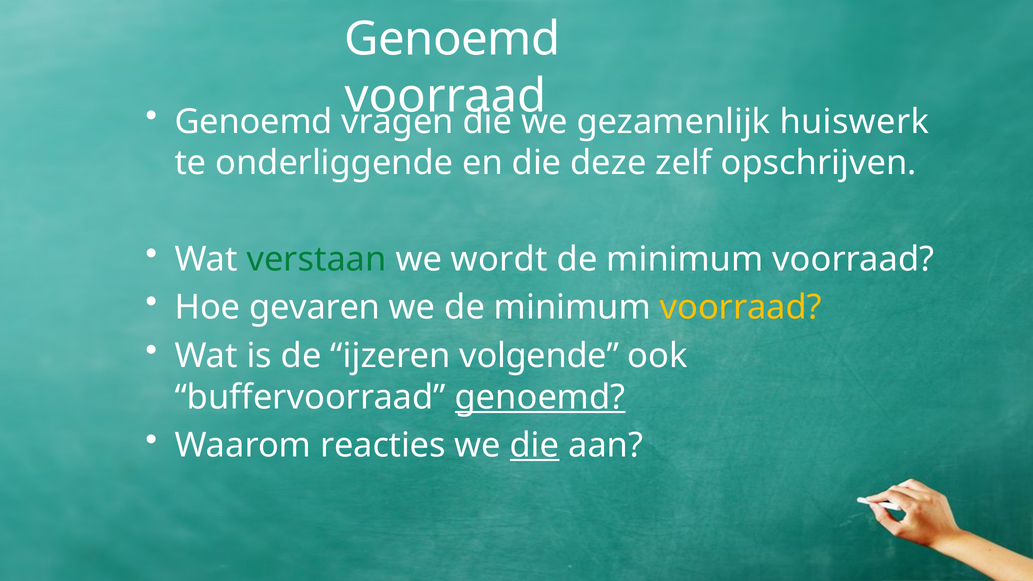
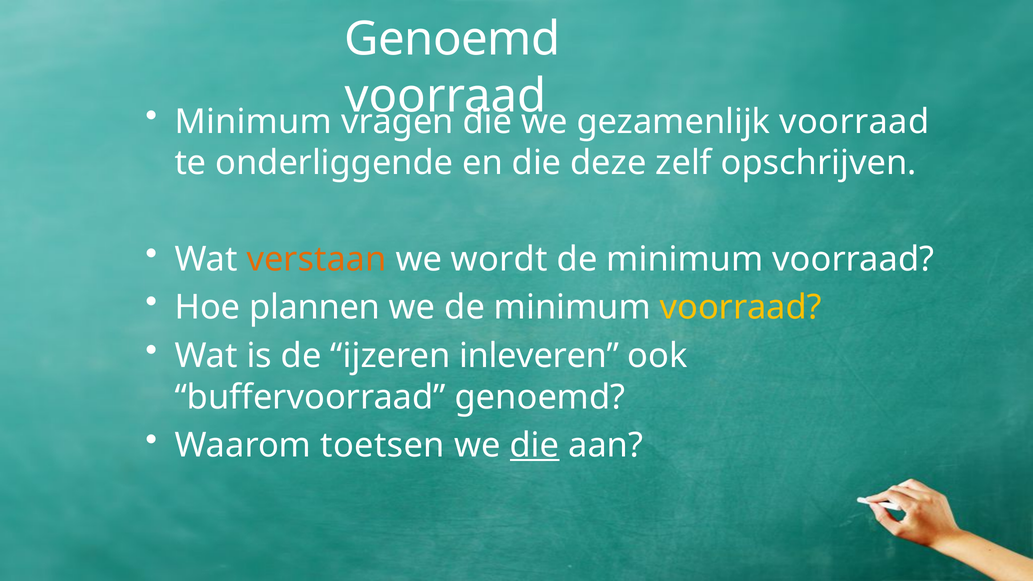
Genoemd at (254, 122): Genoemd -> Minimum
gezamenlijk huiswerk: huiswerk -> voorraad
verstaan colour: green -> orange
gevaren: gevaren -> plannen
volgende: volgende -> inleveren
genoemd at (540, 397) underline: present -> none
reacties: reacties -> toetsen
